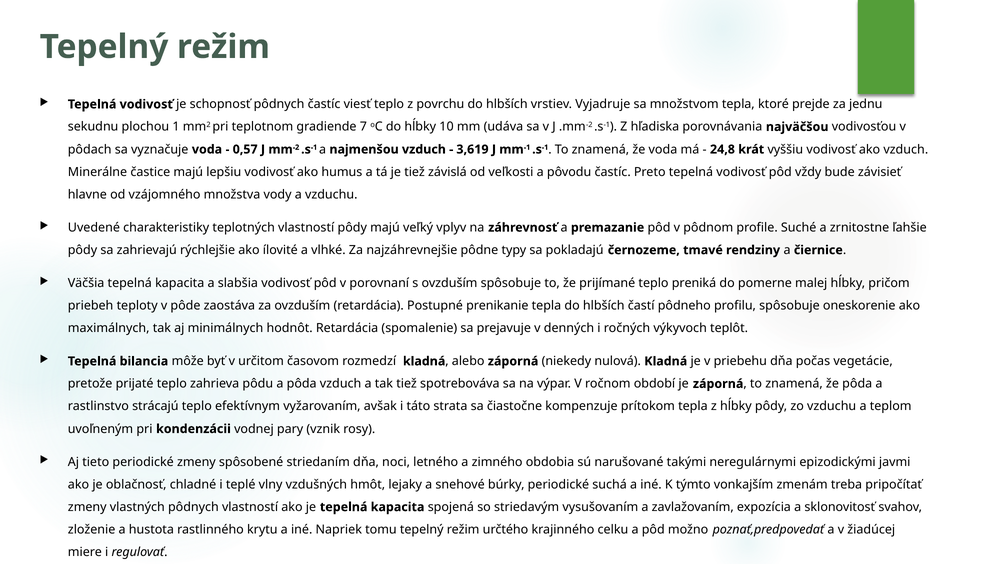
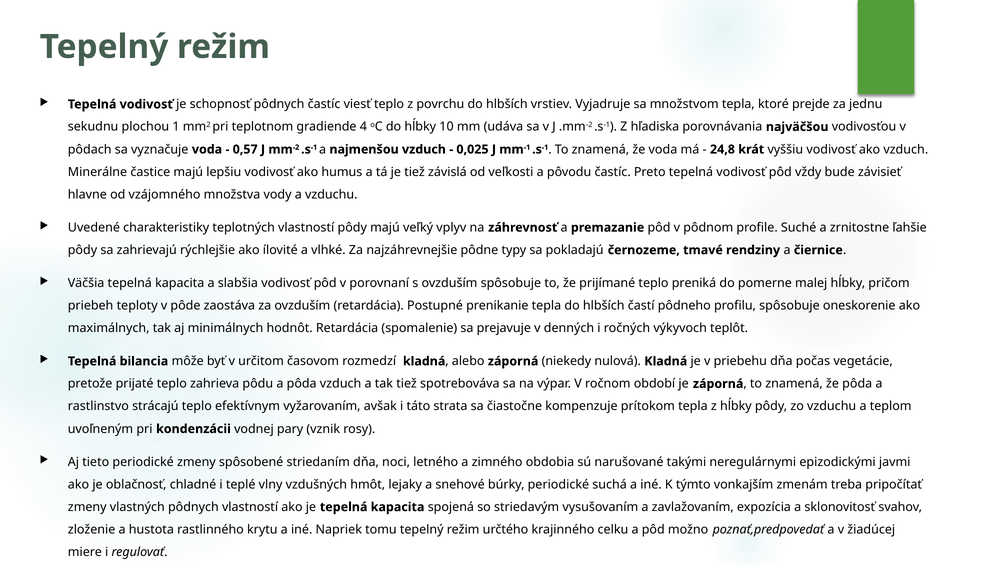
7: 7 -> 4
3,619: 3,619 -> 0,025
